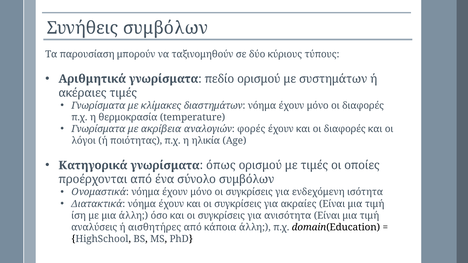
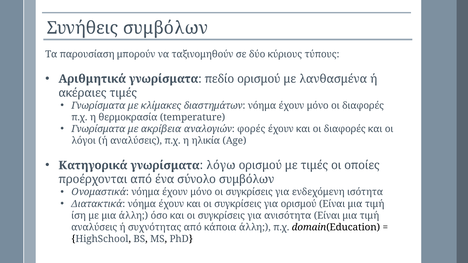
συστημάτων: συστημάτων -> λανθασμένα
ή ποιότητας: ποιότητας -> αναλύσεις
όπως: όπως -> λόγω
για ακραίες: ακραίες -> ορισμού
αισθητήρες: αισθητήρες -> συχνότητας
